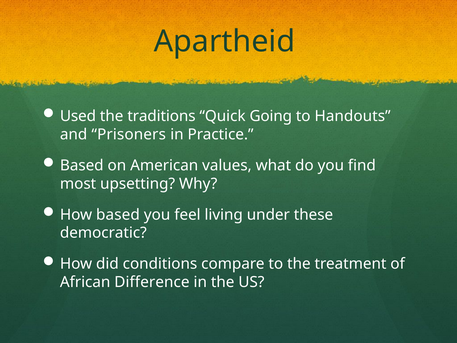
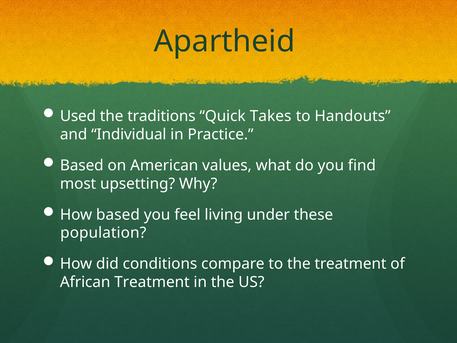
Going: Going -> Takes
Prisoners: Prisoners -> Individual
democratic: democratic -> population
African Difference: Difference -> Treatment
